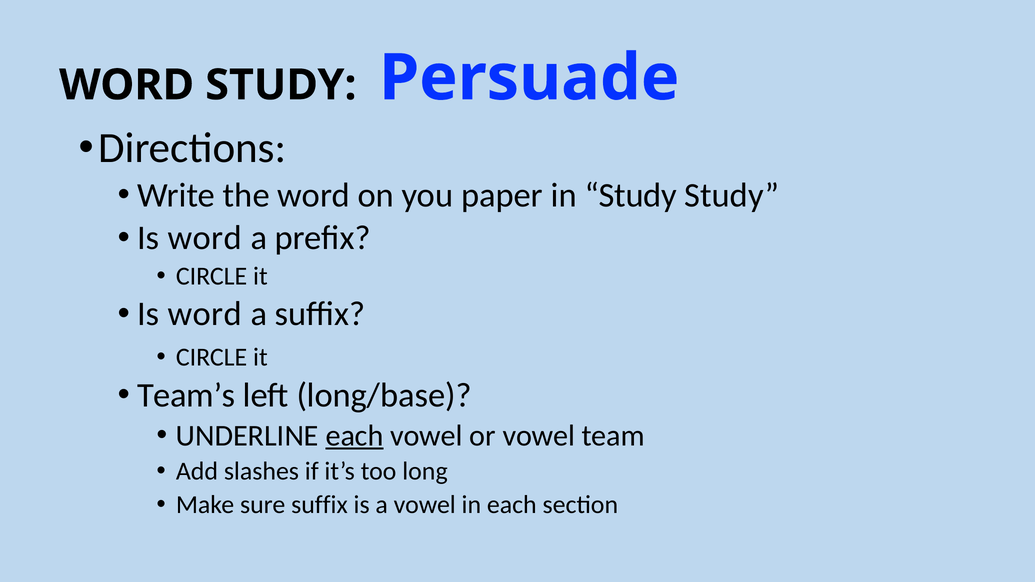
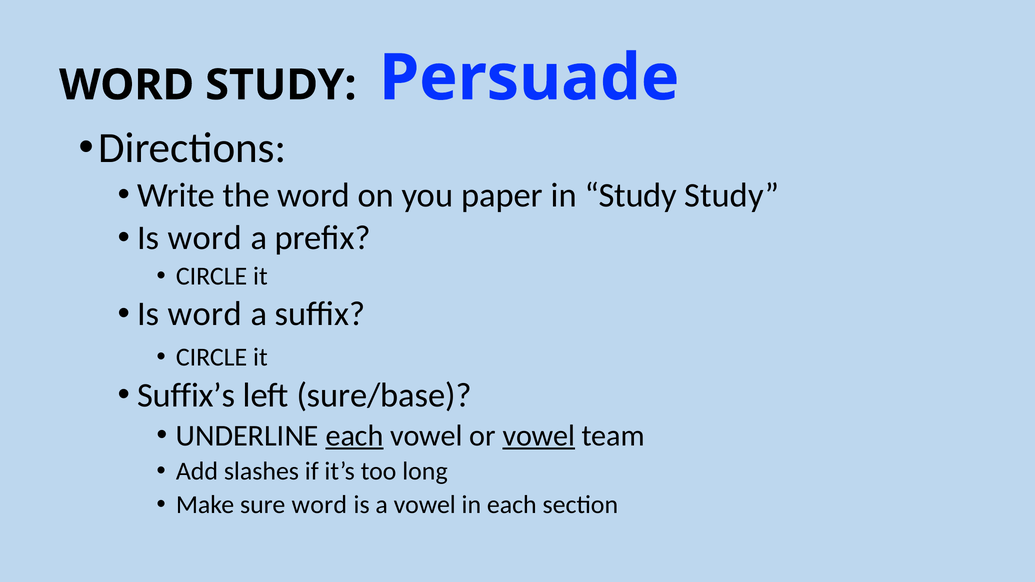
Team’s: Team’s -> Suffix’s
long/base: long/base -> sure/base
vowel at (539, 436) underline: none -> present
sure suffix: suffix -> word
